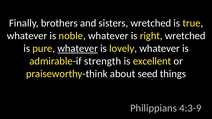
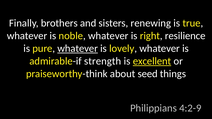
sisters wretched: wretched -> renewing
right wretched: wretched -> resilience
excellent underline: none -> present
4:3-9: 4:3-9 -> 4:2-9
